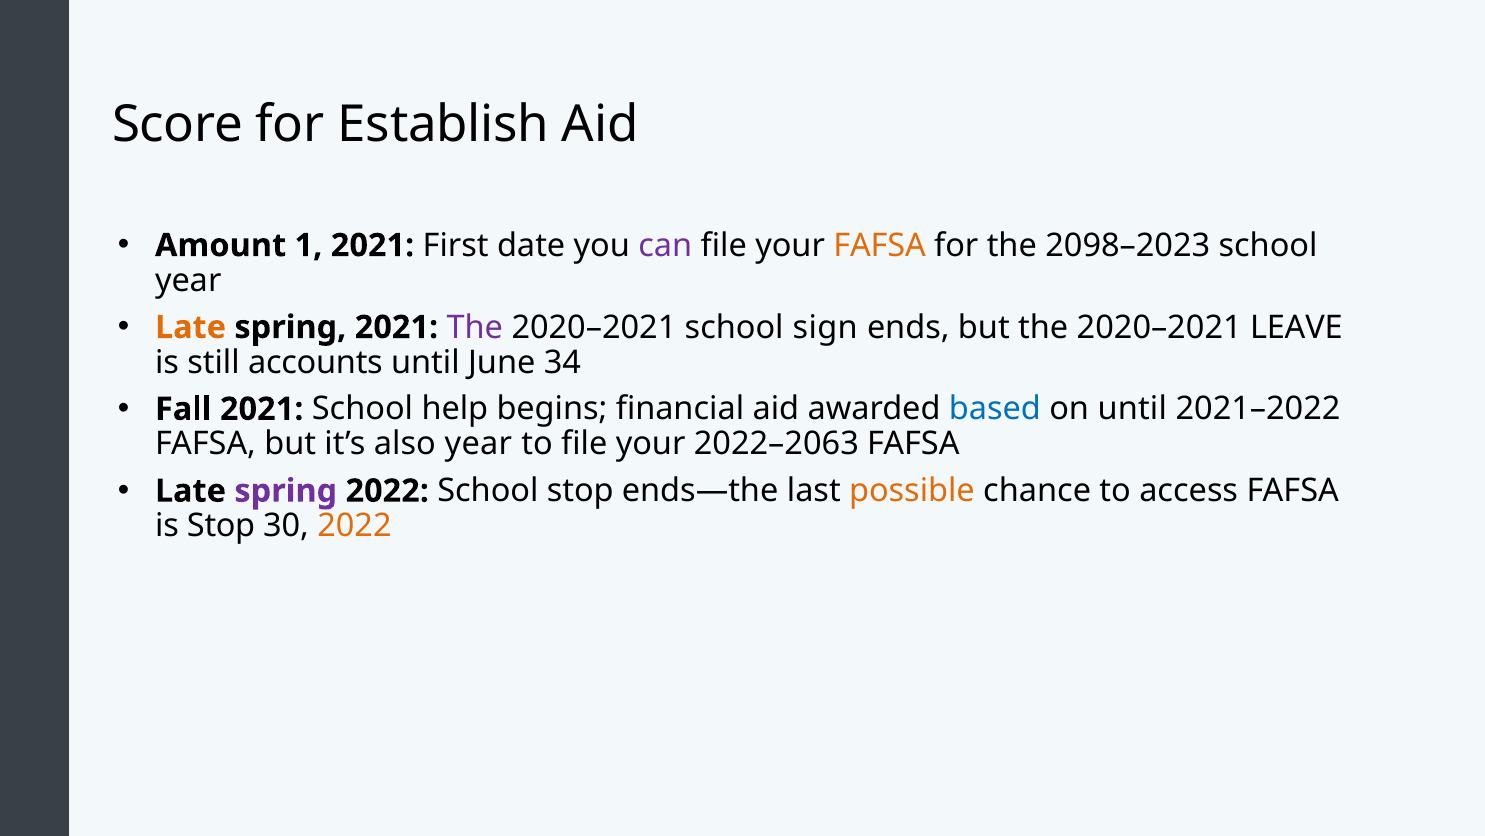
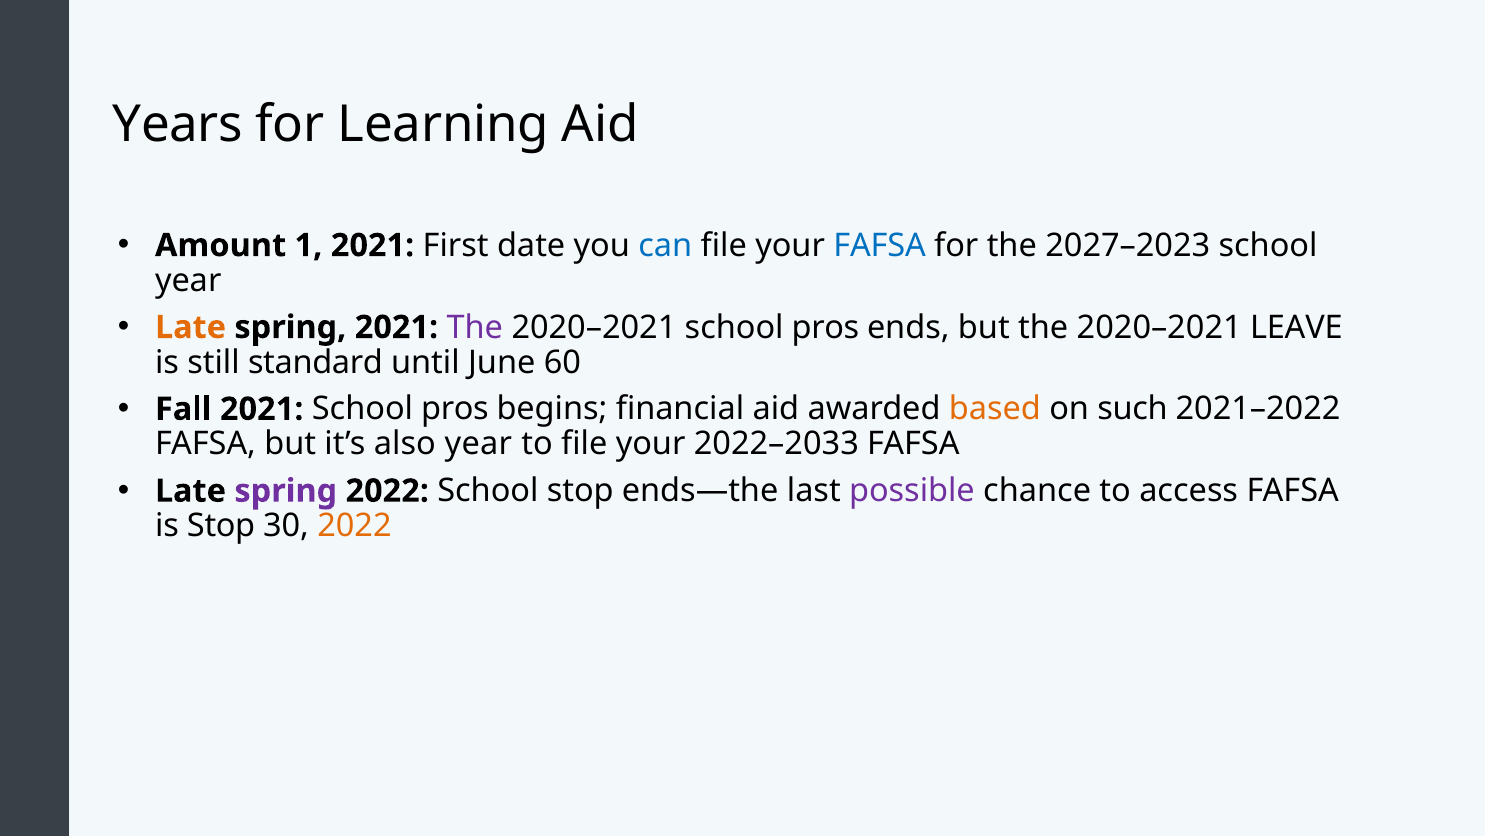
Score: Score -> Years
Establish: Establish -> Learning
can colour: purple -> blue
FAFSA at (880, 245) colour: orange -> blue
2098–2023: 2098–2023 -> 2027–2023
2020–2021 school sign: sign -> pros
accounts: accounts -> standard
34: 34 -> 60
2021 School help: help -> pros
based colour: blue -> orange
on until: until -> such
2022–2063: 2022–2063 -> 2022–2033
possible colour: orange -> purple
